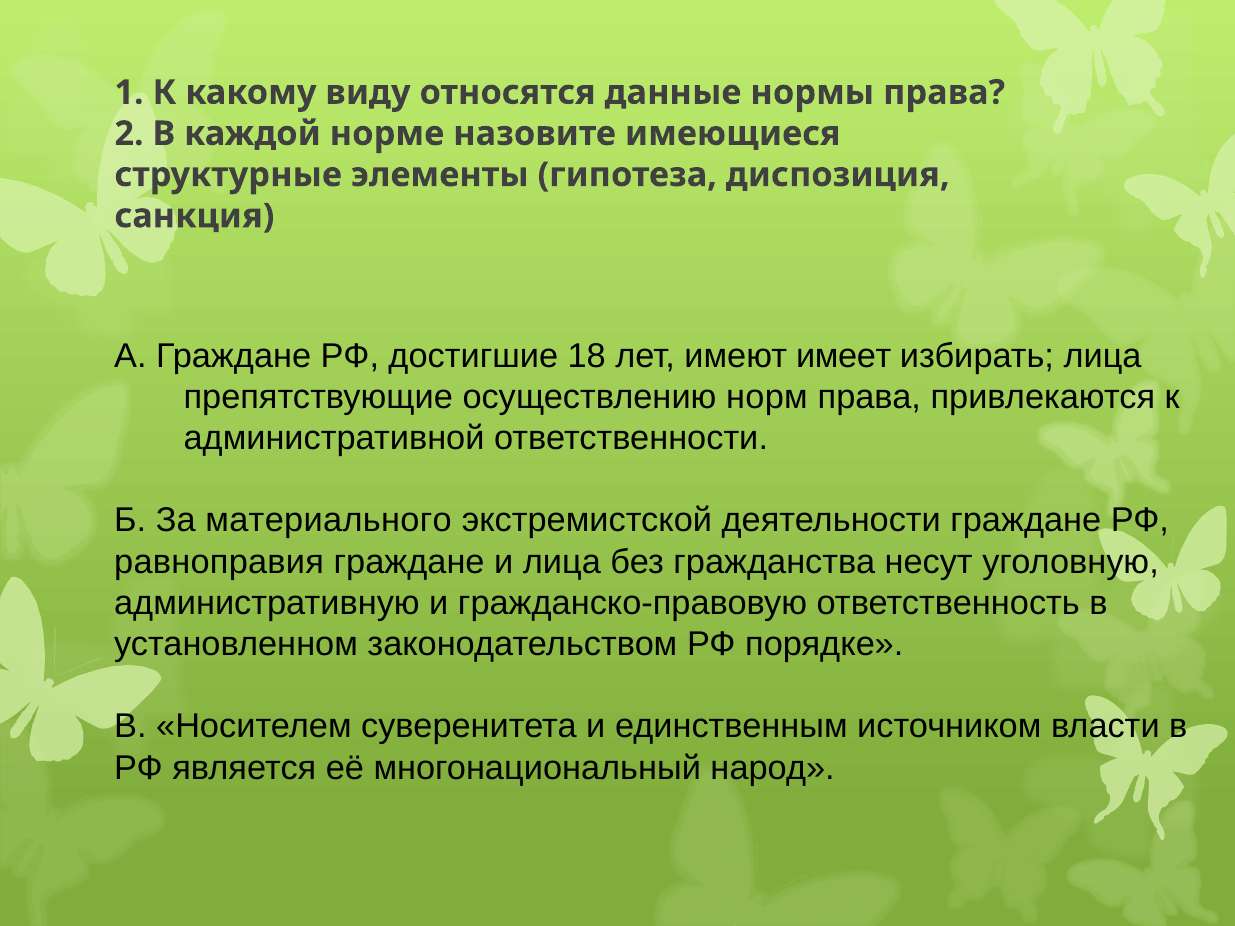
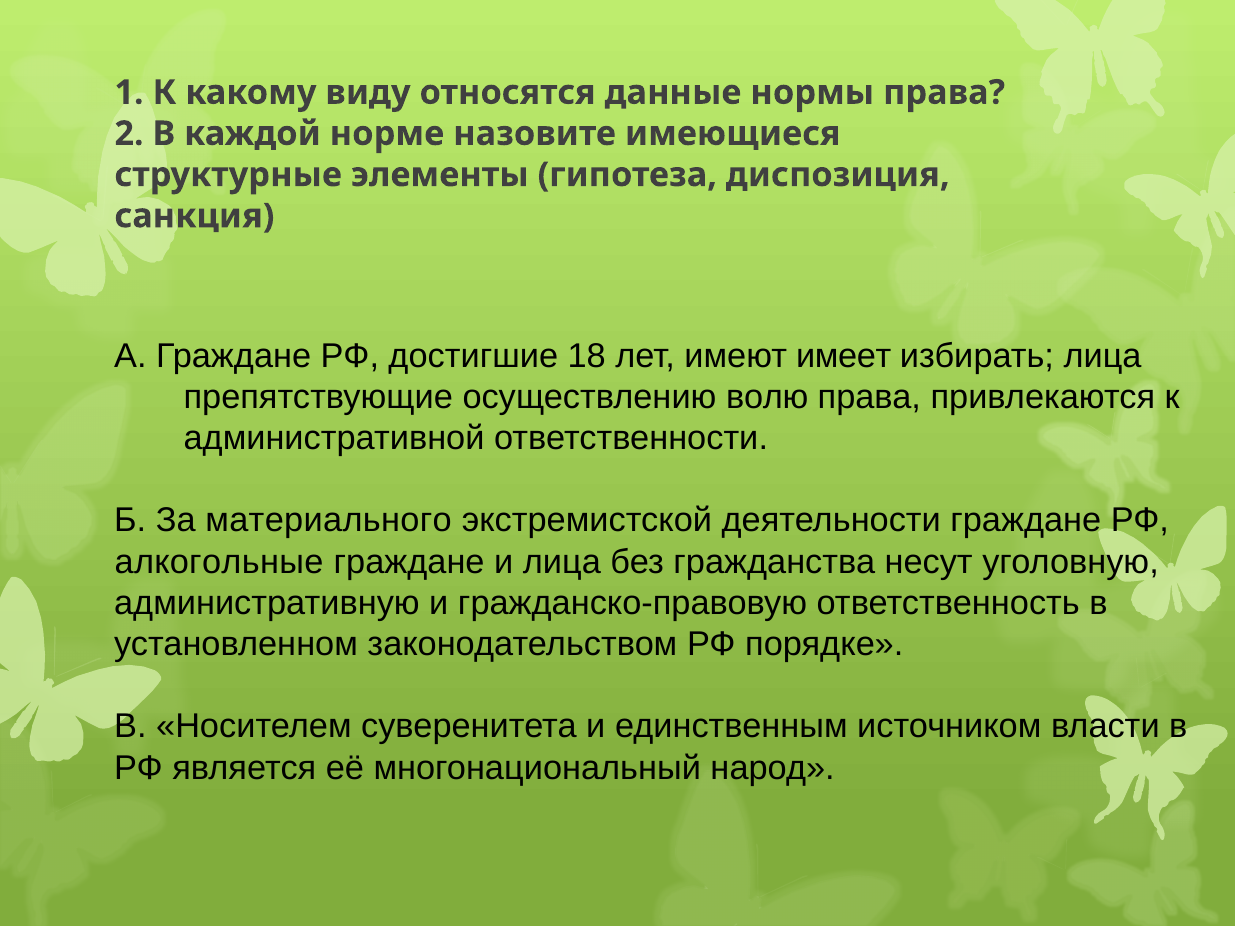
норм: норм -> волю
равноправия: равноправия -> алкогольные
